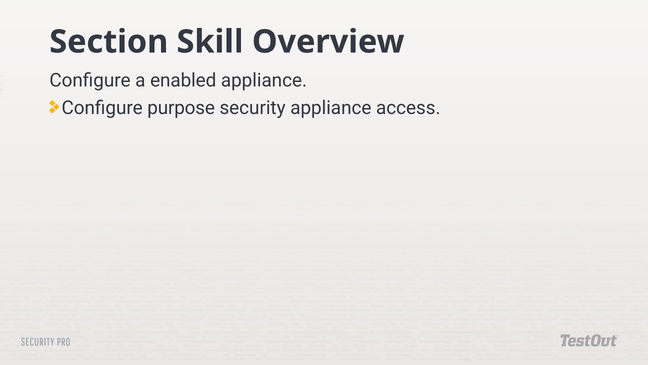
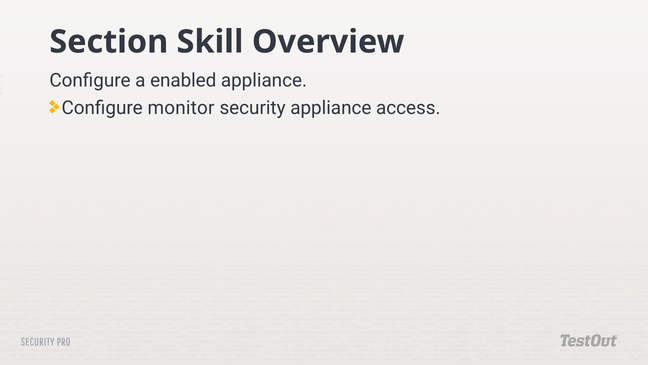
purpose: purpose -> monitor
